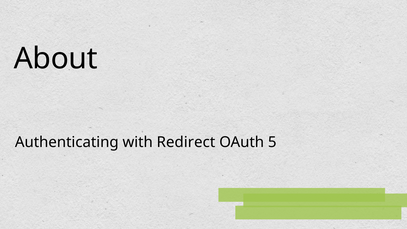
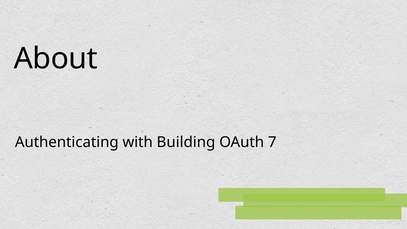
Redirect: Redirect -> Building
5: 5 -> 7
